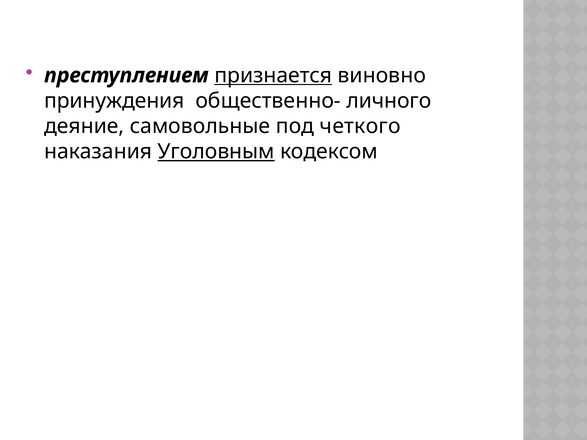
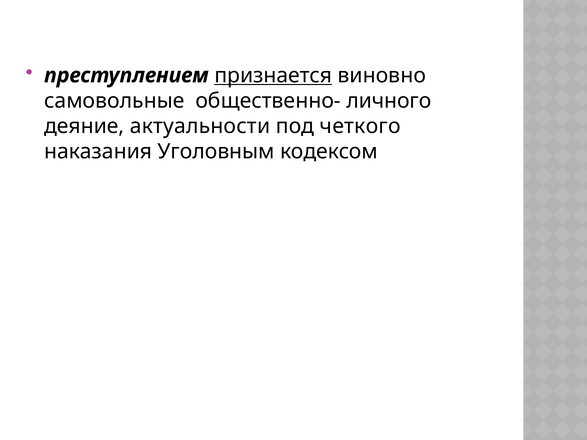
принуждения: принуждения -> самовольные
самовольные: самовольные -> актуальности
Уголовным underline: present -> none
